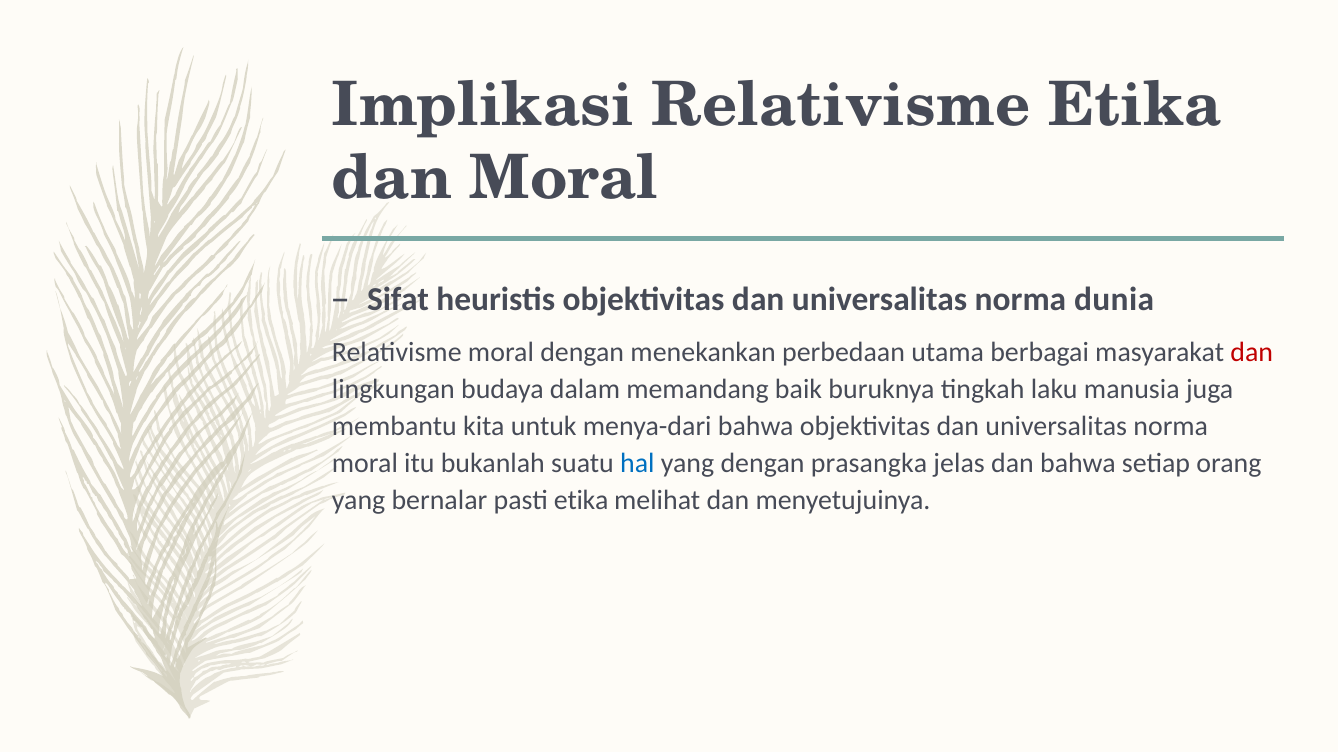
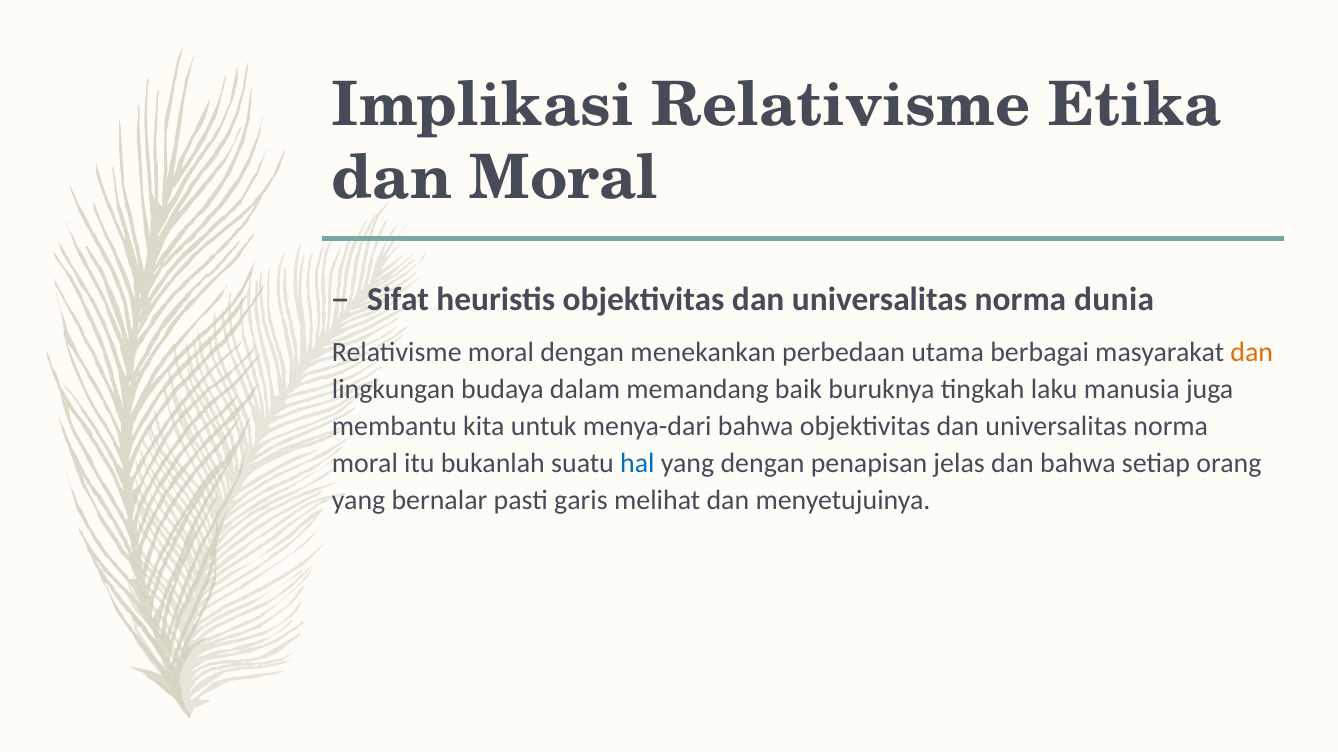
dan at (1252, 352) colour: red -> orange
prasangka: prasangka -> penapisan
pasti etika: etika -> garis
